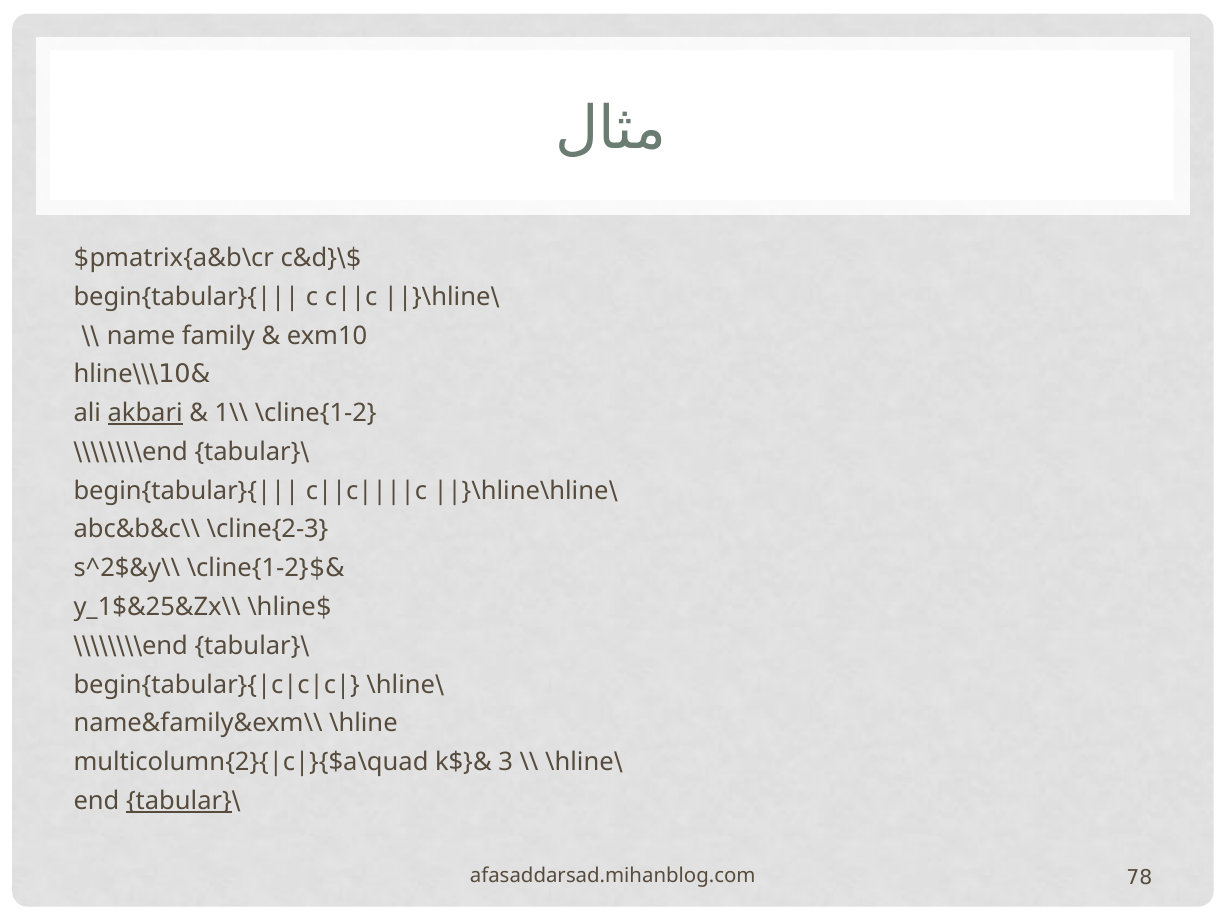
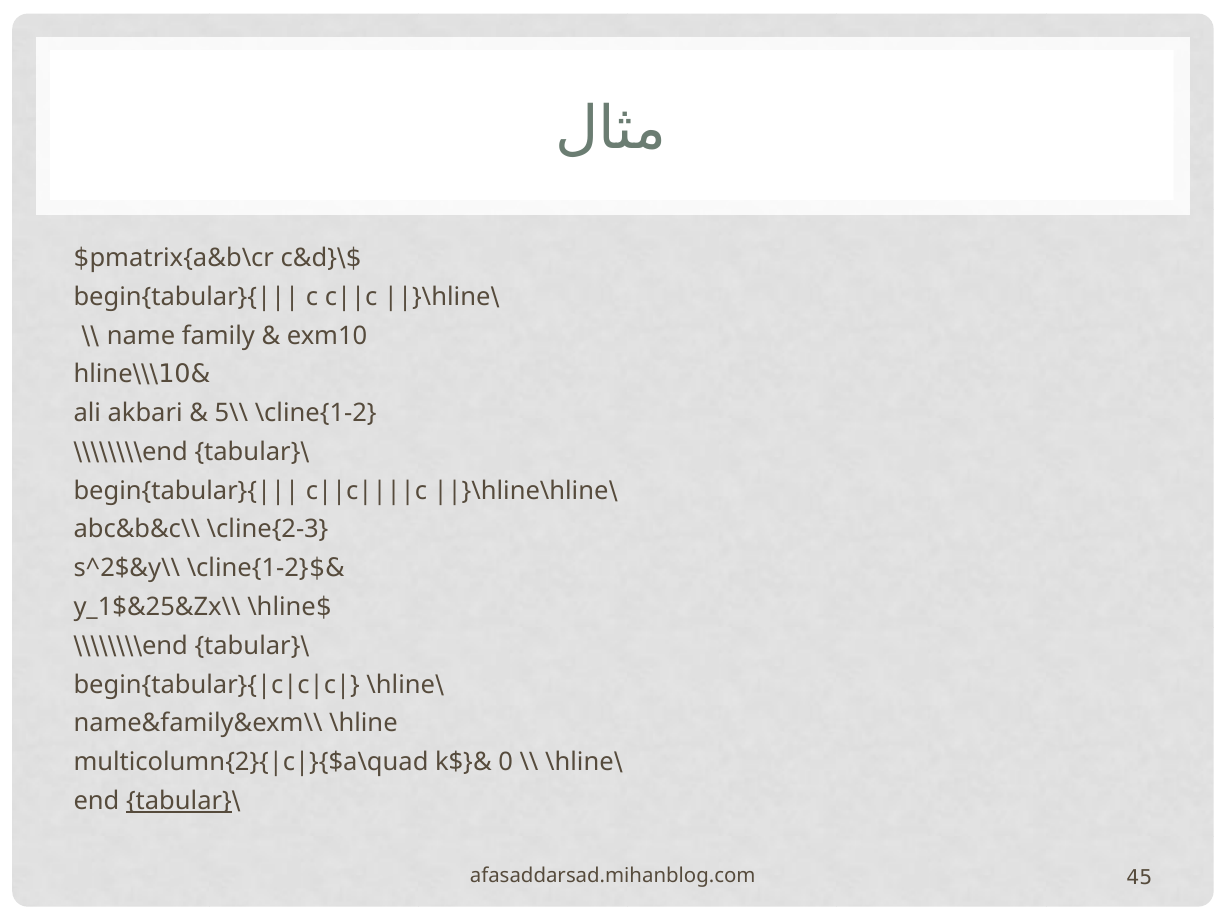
akbari underline: present -> none
1\\: 1\\ -> 5\\
3: 3 -> 0
78: 78 -> 45
